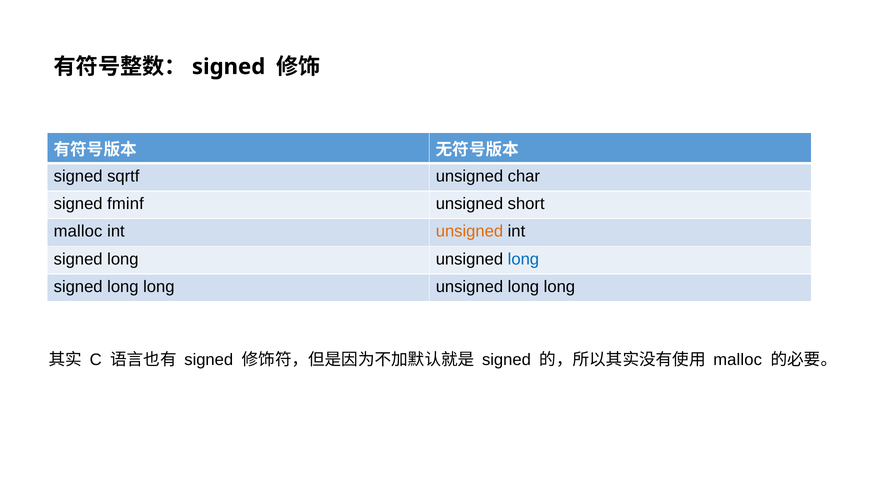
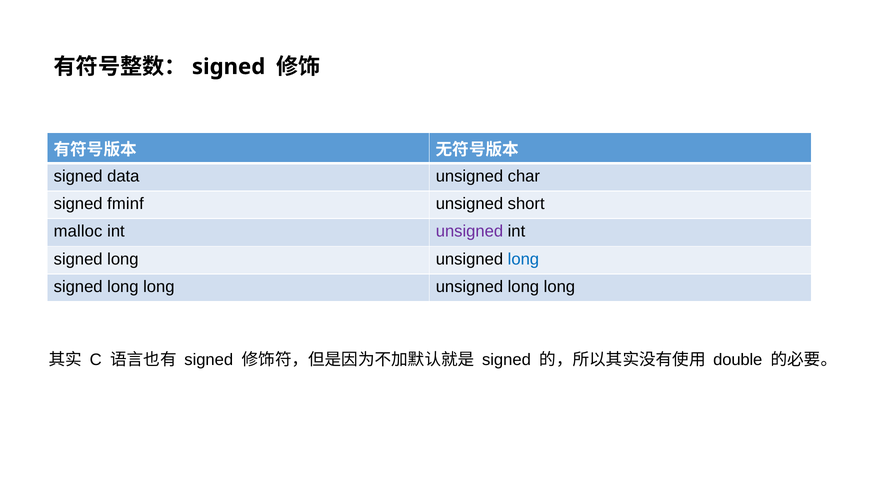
sqrtf: sqrtf -> data
unsigned at (469, 232) colour: orange -> purple
malloc at (738, 360): malloc -> double
